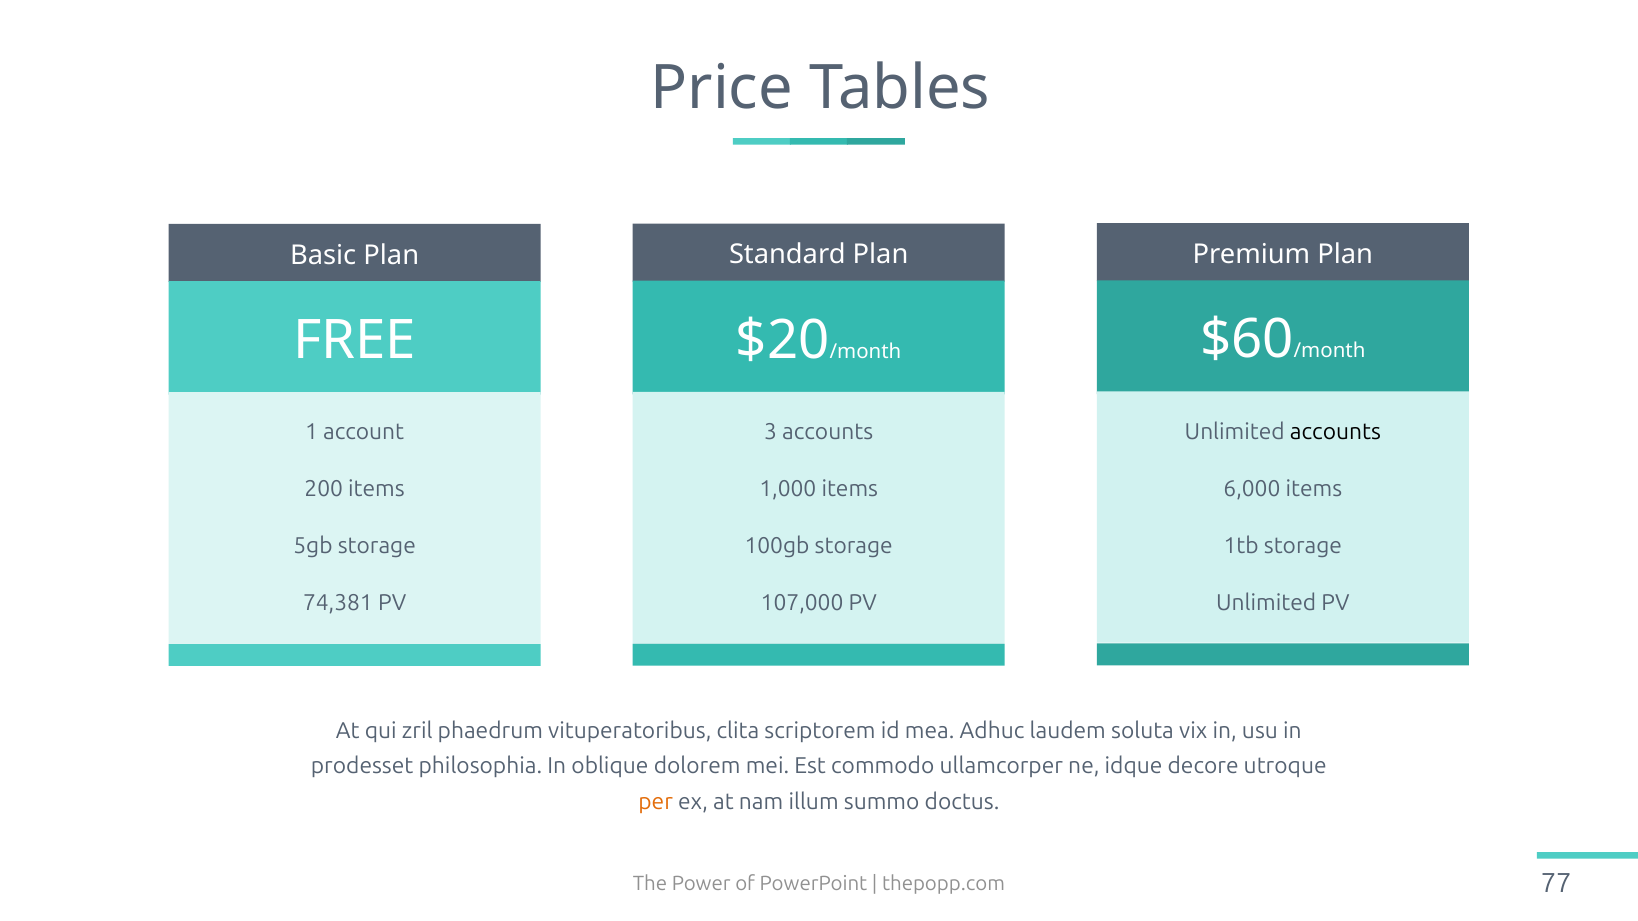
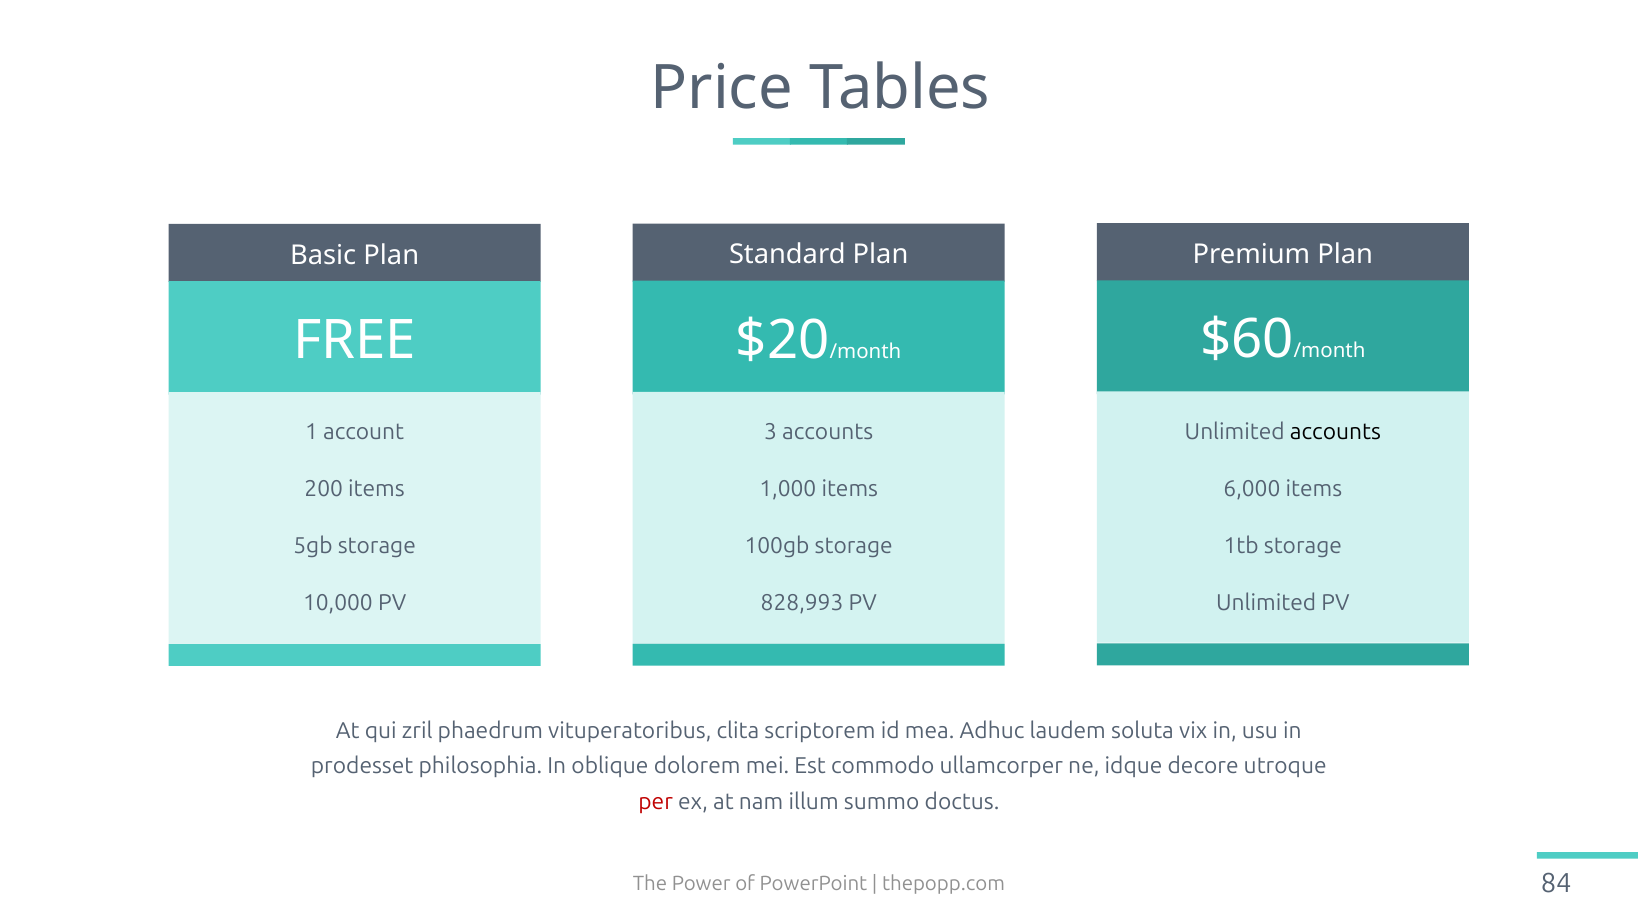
107,000: 107,000 -> 828,993
74,381: 74,381 -> 10,000
per colour: orange -> red
77: 77 -> 84
